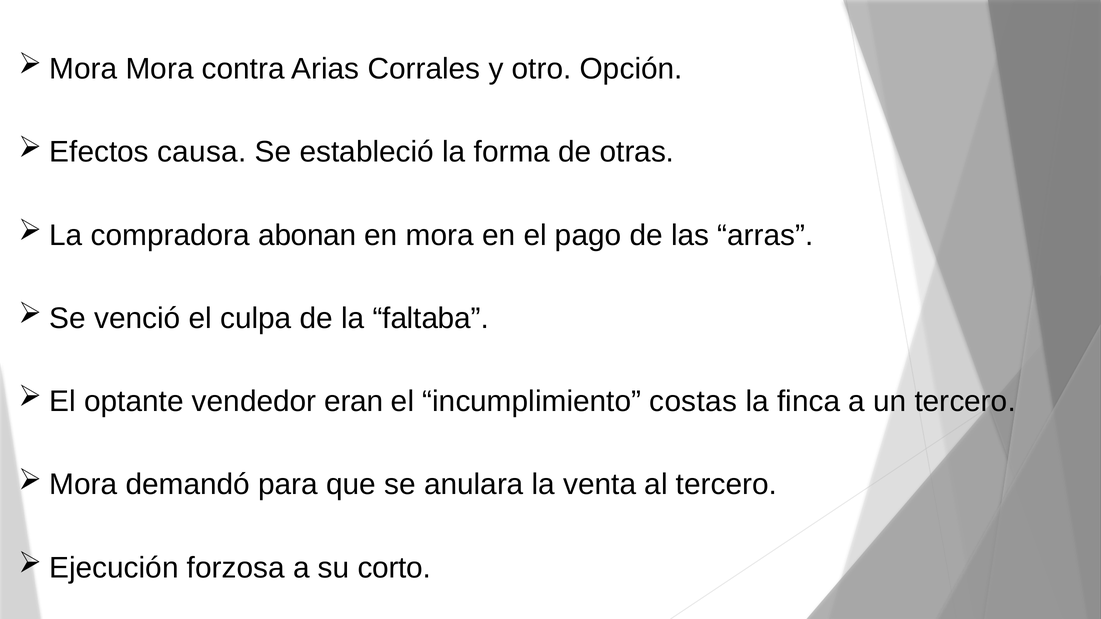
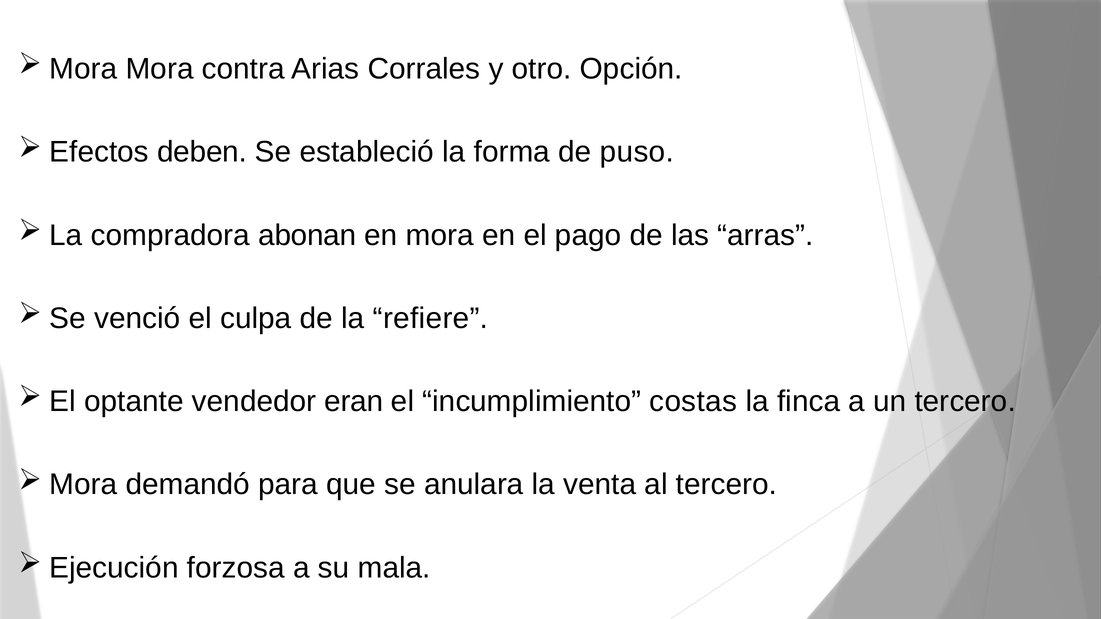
causa: causa -> deben
otras: otras -> puso
faltaba: faltaba -> refiere
corto: corto -> mala
